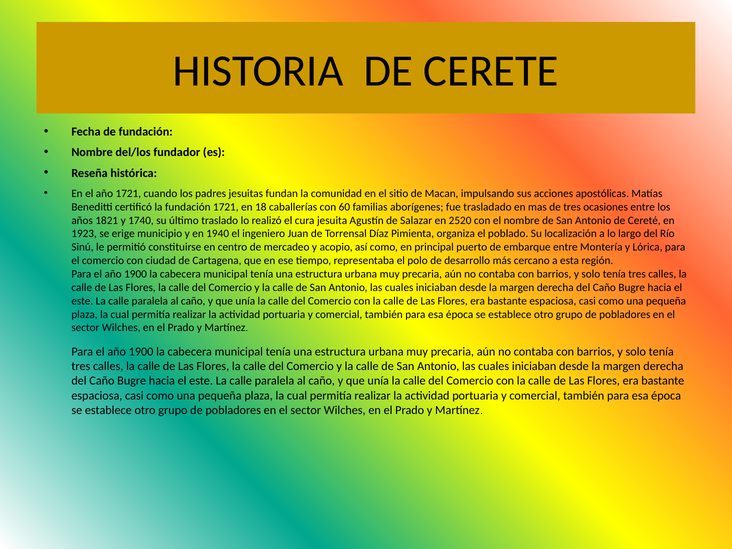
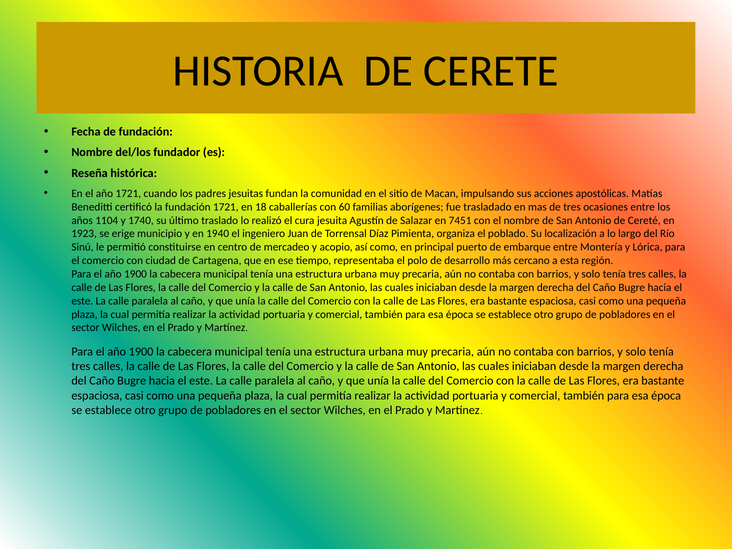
1821: 1821 -> 1104
2520: 2520 -> 7451
